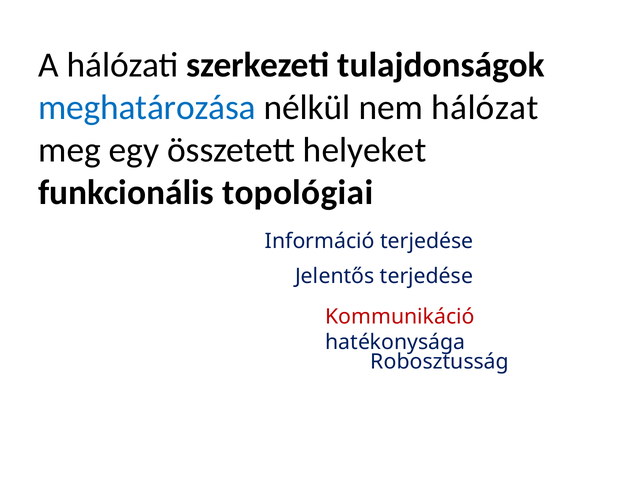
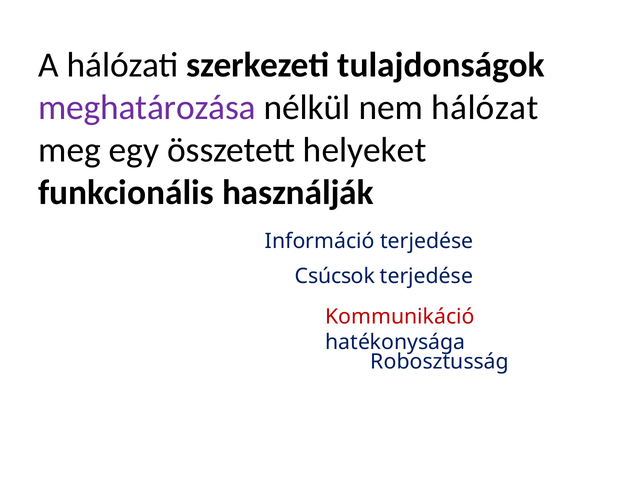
meghatározása colour: blue -> purple
topológiai: topológiai -> használják
Jelentős: Jelentős -> Csúcsok
